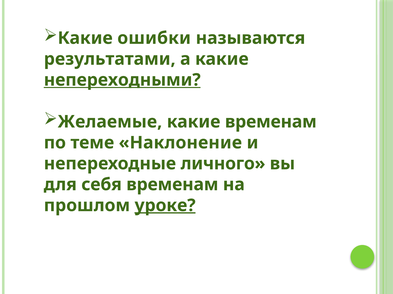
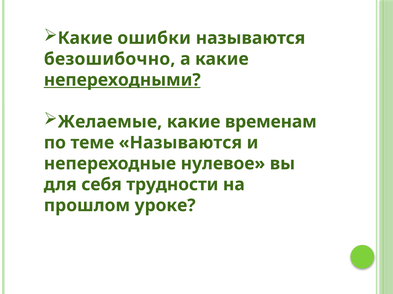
результатами: результатами -> безошибочно
теме Наклонение: Наклонение -> Называются
личного: личного -> нулевое
себя временам: временам -> трудности
уроке underline: present -> none
